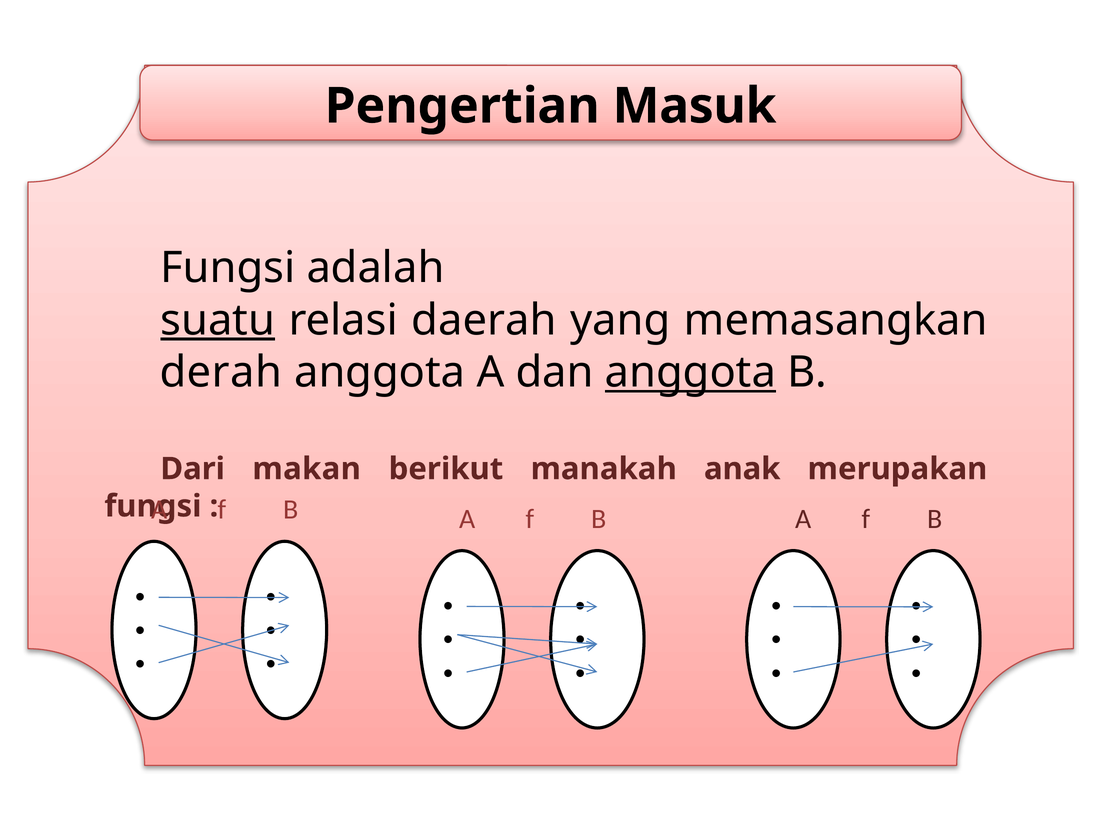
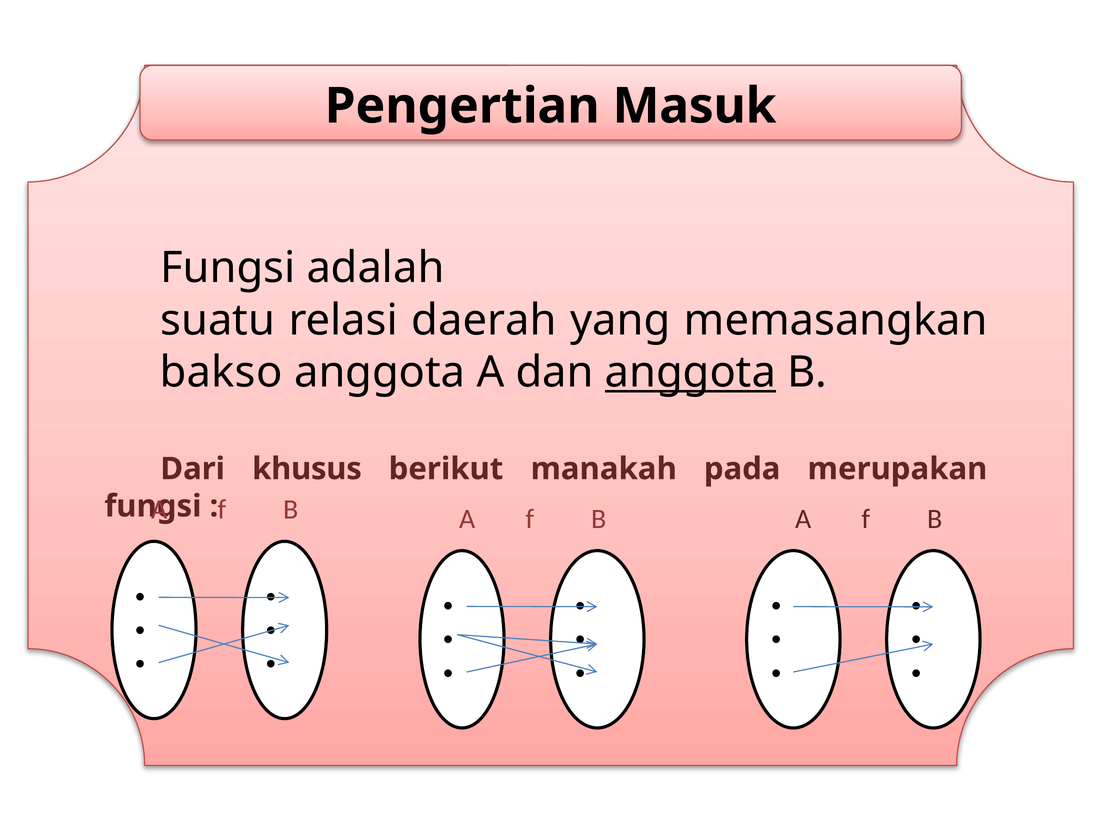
suatu underline: present -> none
derah: derah -> bakso
makan: makan -> khusus
anak: anak -> pada
